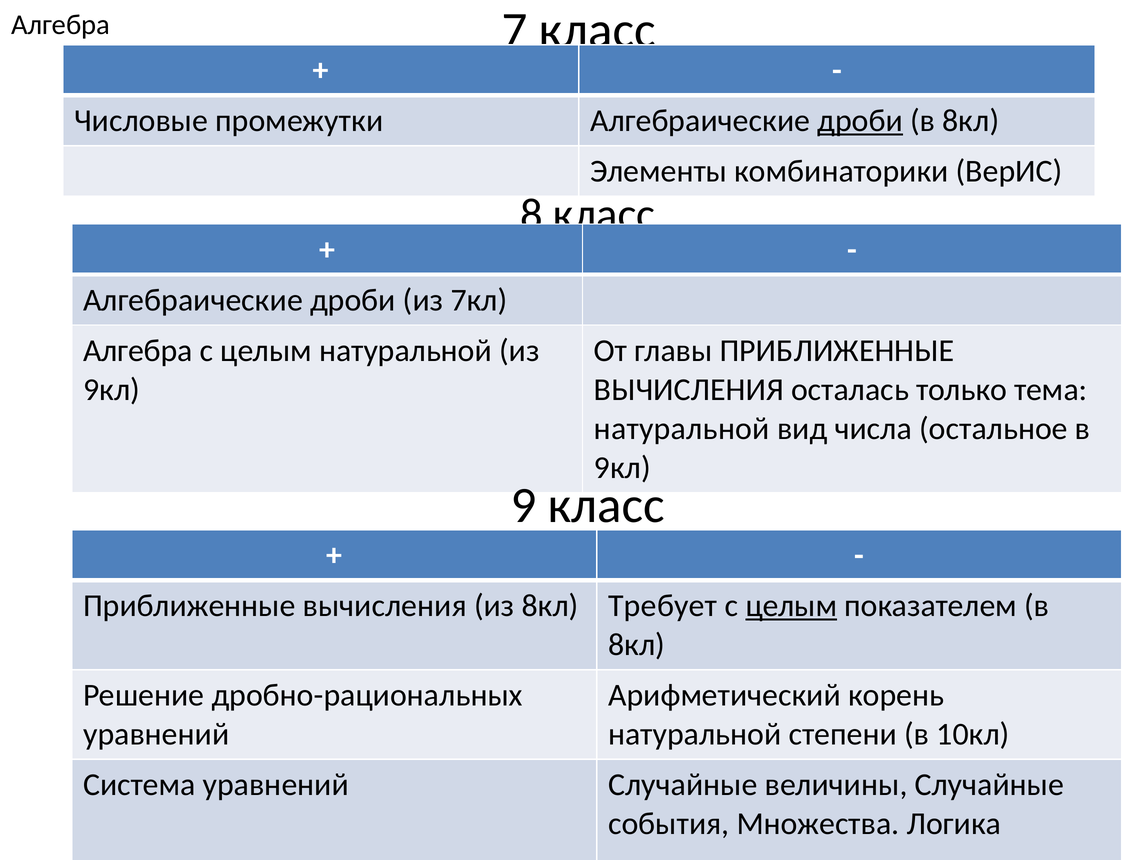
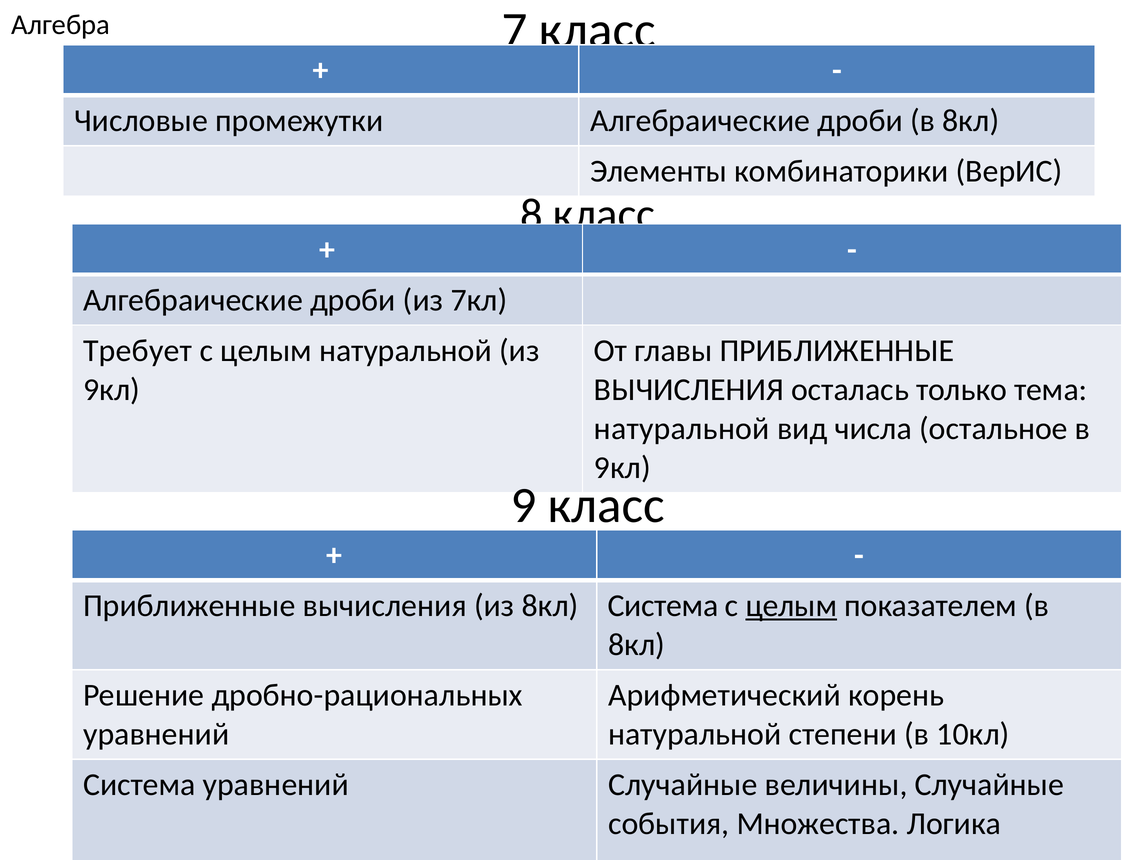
дроби at (860, 121) underline: present -> none
Алгебра at (138, 351): Алгебра -> Требует
8кл Требует: Требует -> Система
